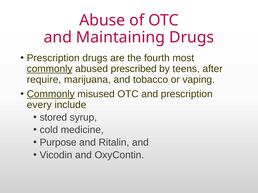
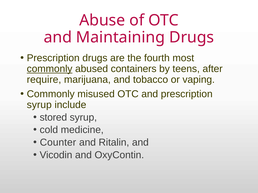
prescribed: prescribed -> containers
Commonly at (51, 94) underline: present -> none
every at (39, 105): every -> syrup
Purpose: Purpose -> Counter
